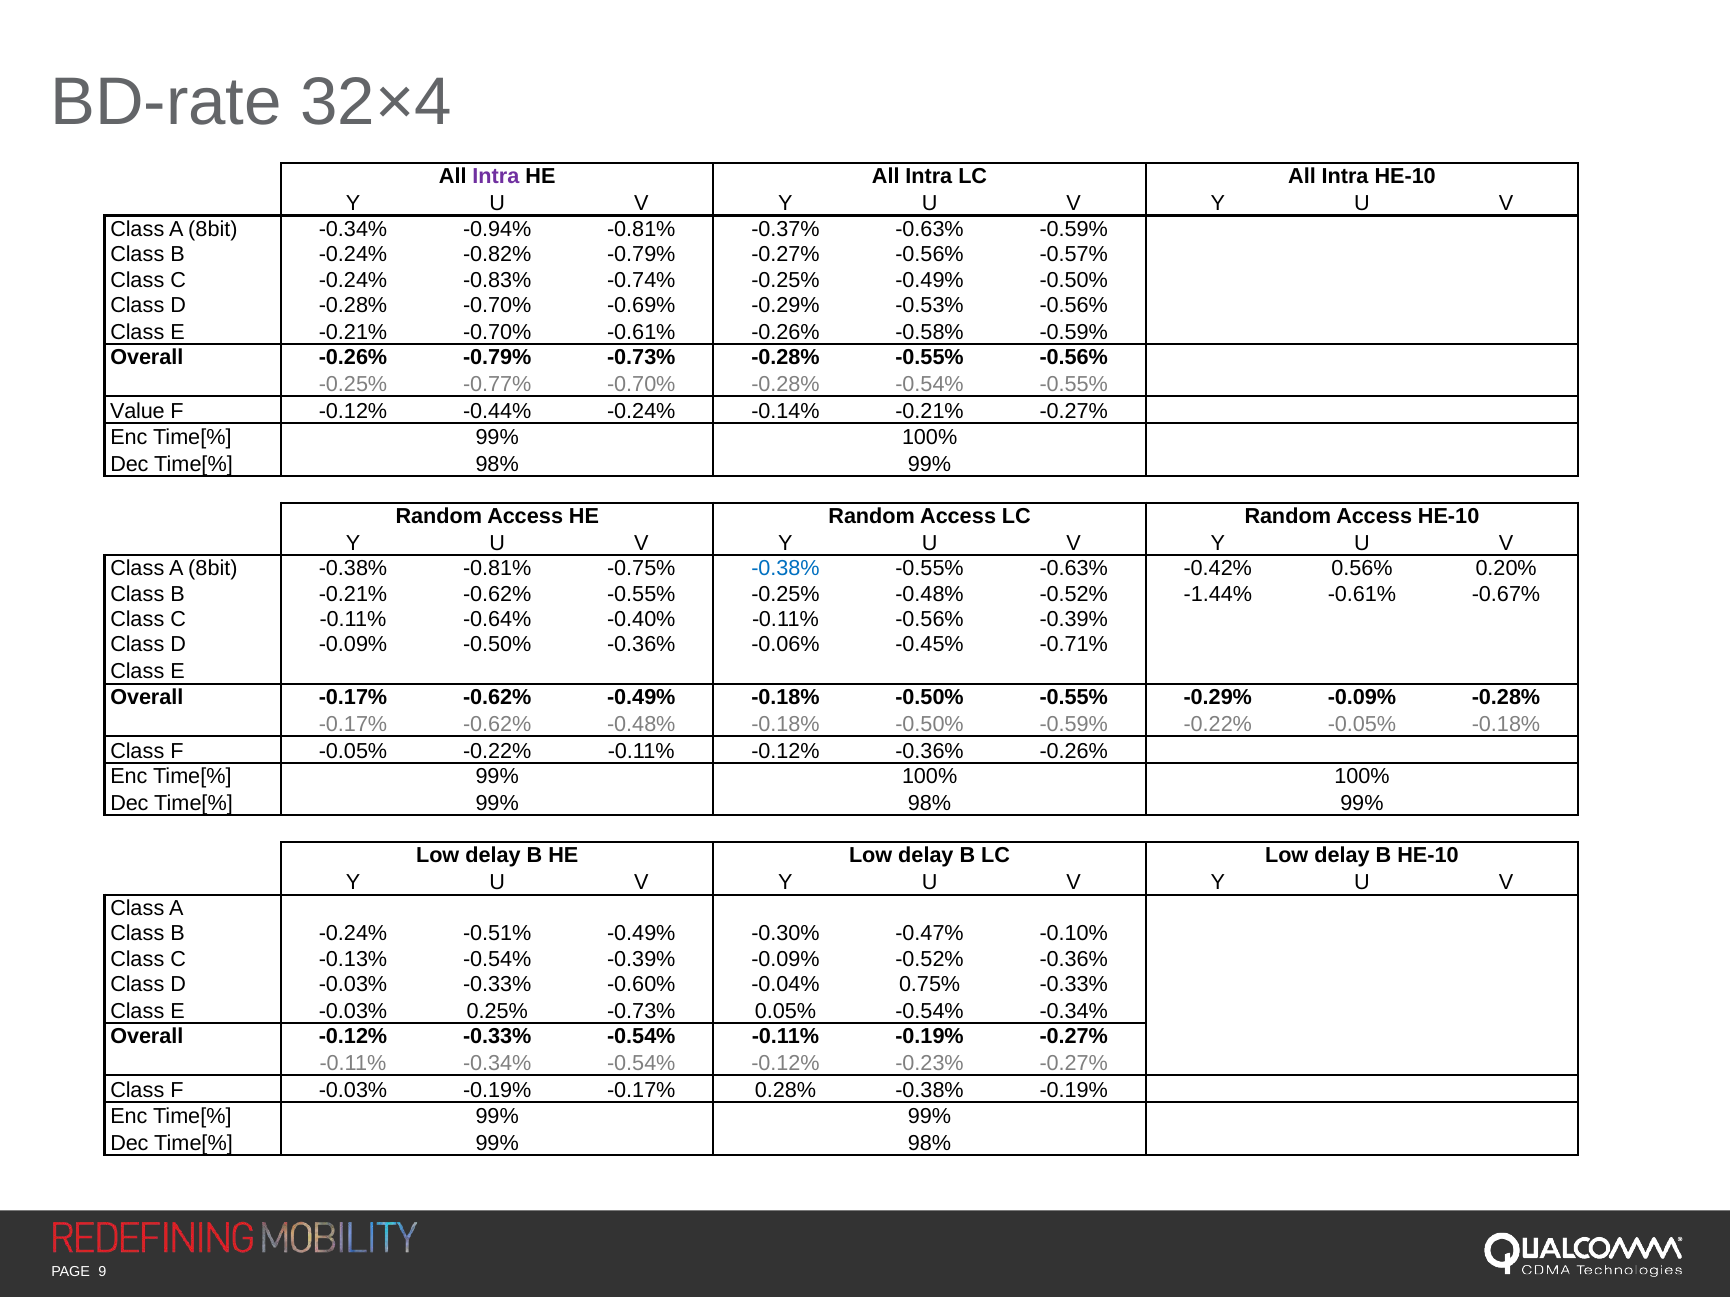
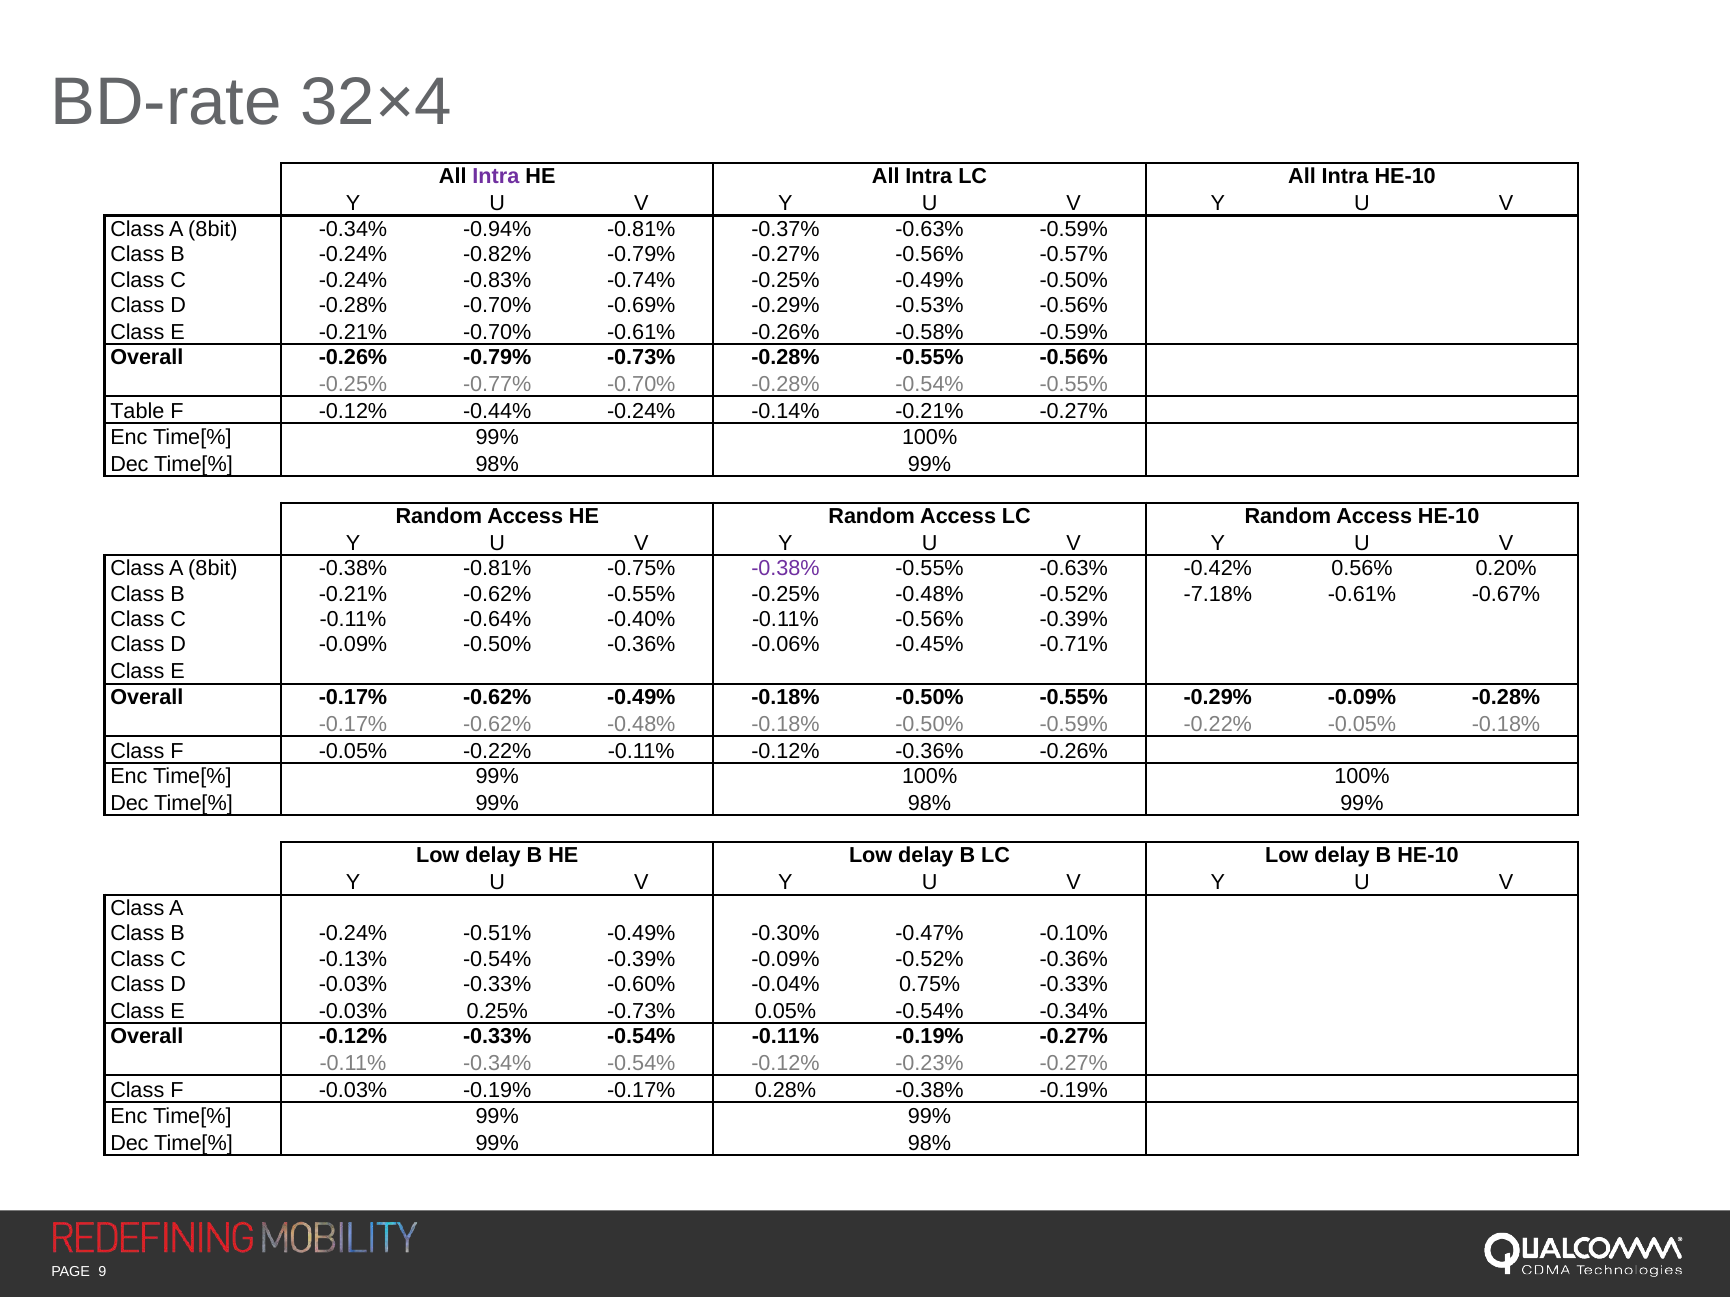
Value: Value -> Table
-0.38% at (785, 569) colour: blue -> purple
-1.44%: -1.44% -> -7.18%
